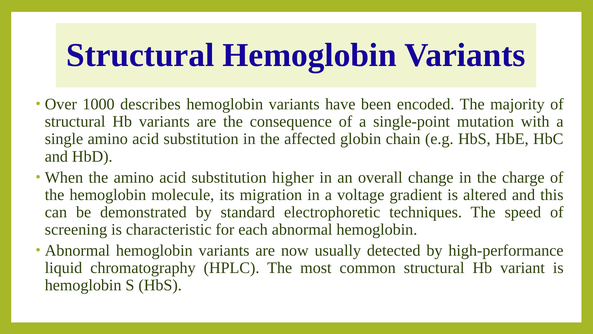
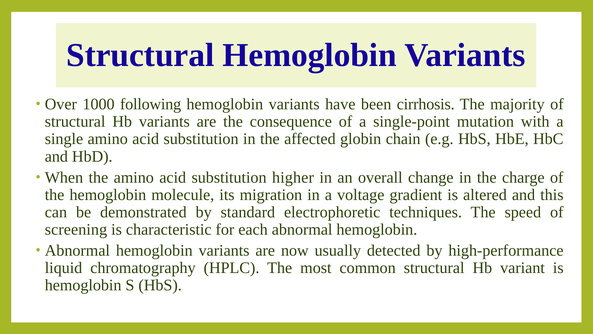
describes: describes -> following
encoded: encoded -> cirrhosis
